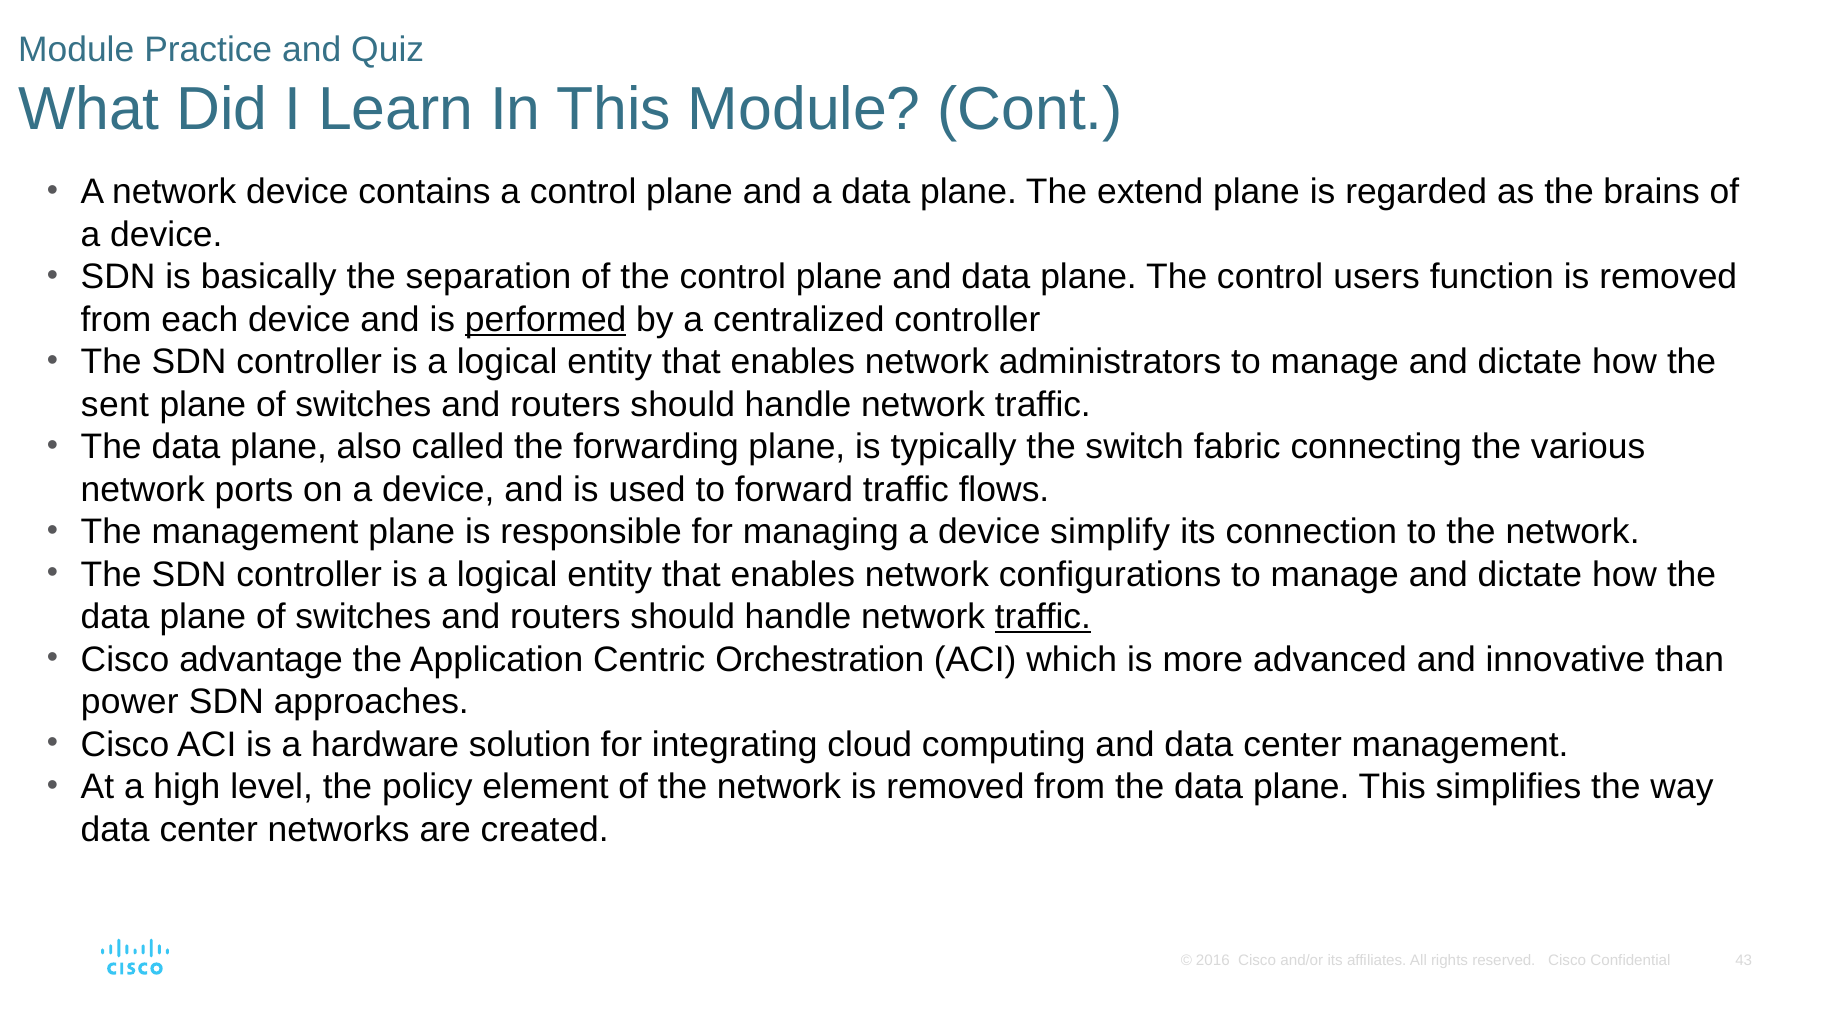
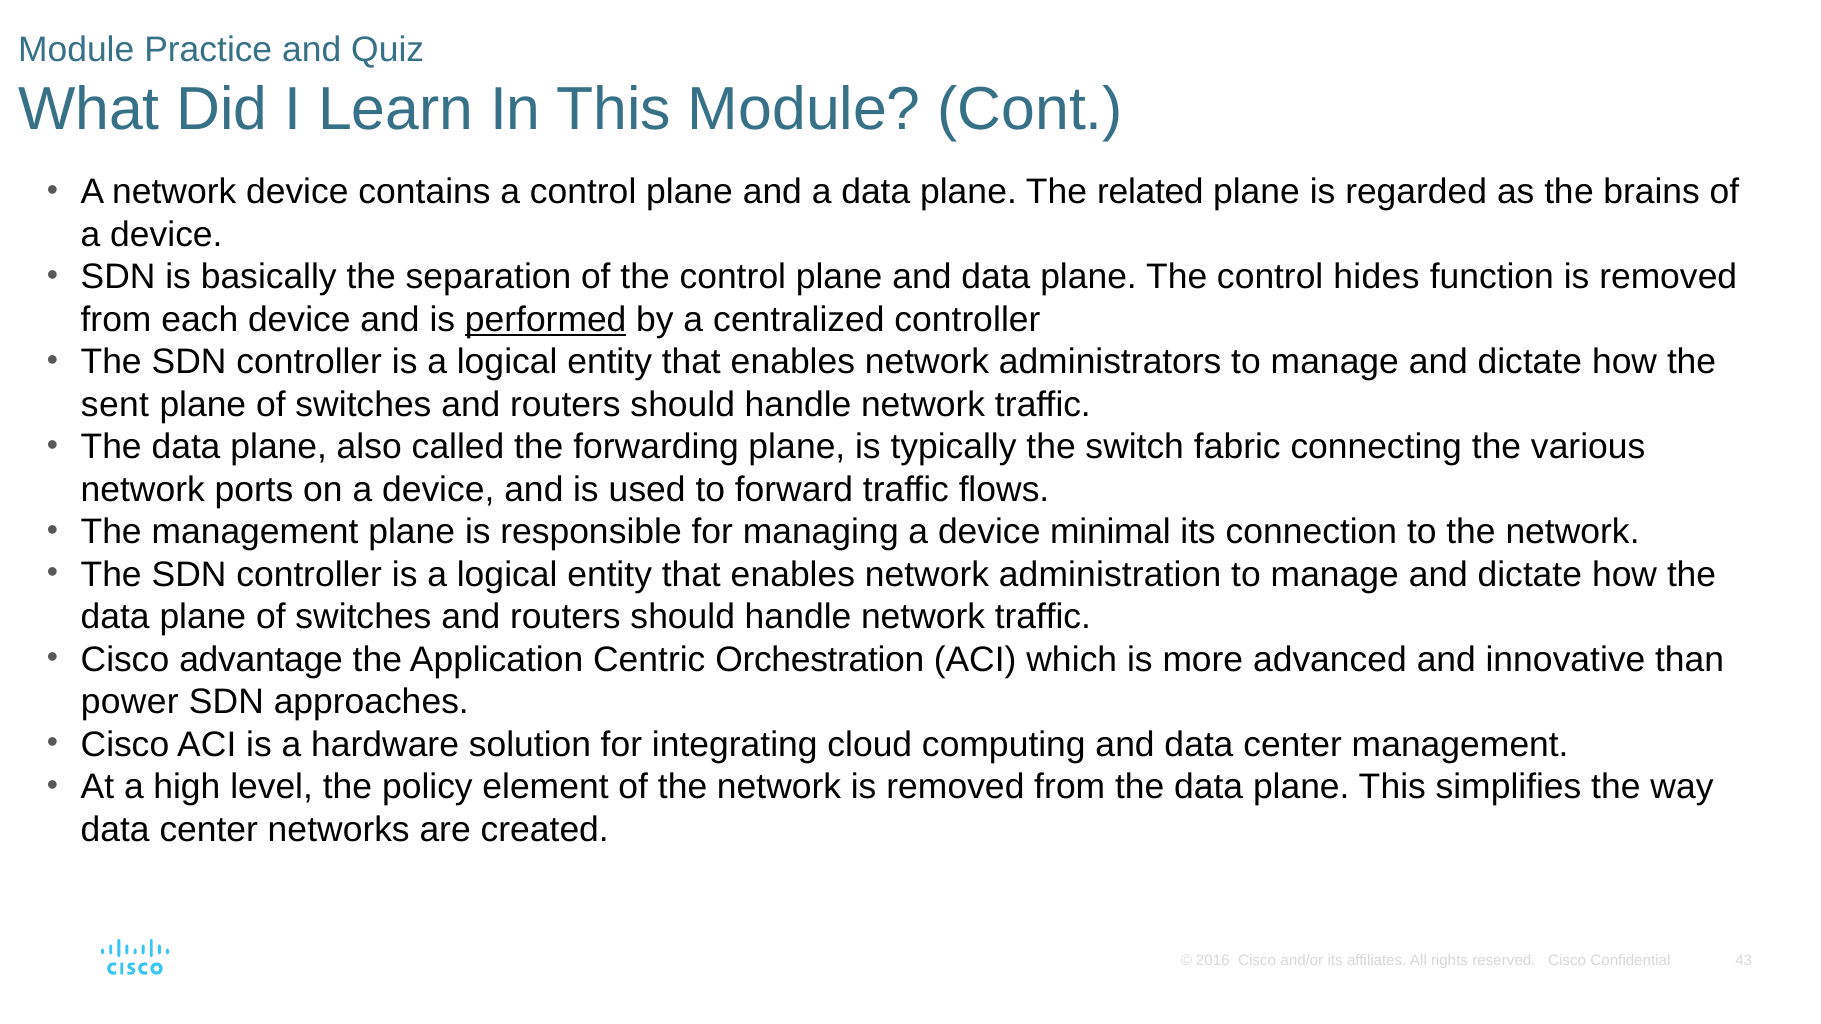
extend: extend -> related
users: users -> hides
simplify: simplify -> minimal
configurations: configurations -> administration
traffic at (1043, 617) underline: present -> none
